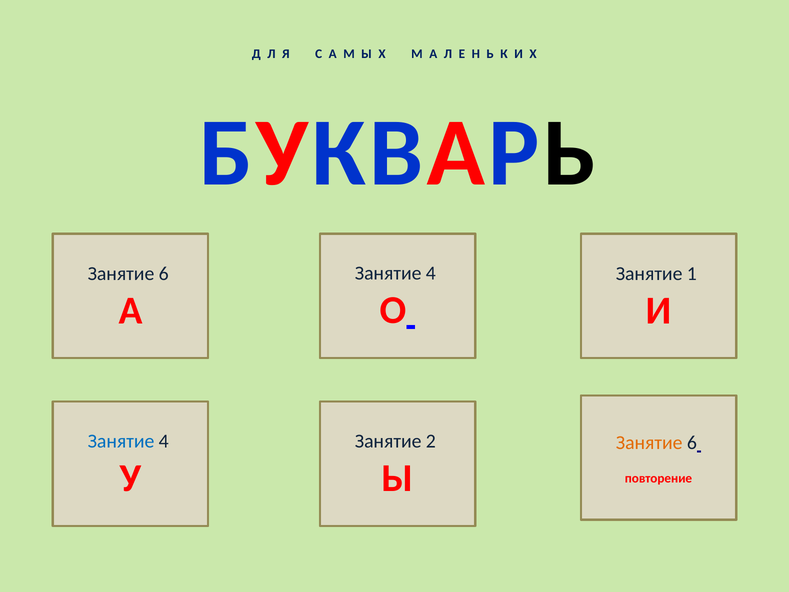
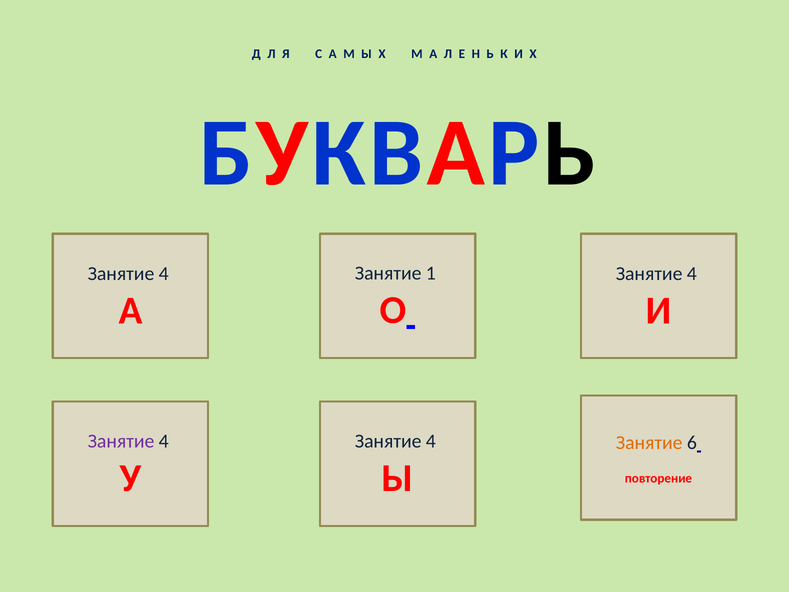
4 at (431, 273): 4 -> 1
6 at (164, 274): 6 -> 4
1 at (692, 274): 1 -> 4
Занятие at (121, 441) colour: blue -> purple
2 at (431, 441): 2 -> 4
